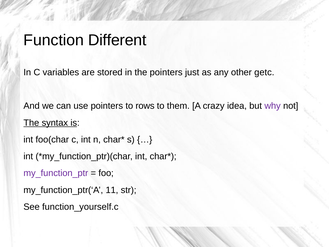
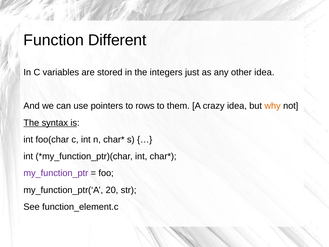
the pointers: pointers -> integers
other getc: getc -> idea
why colour: purple -> orange
11: 11 -> 20
function_yourself.c: function_yourself.c -> function_element.c
